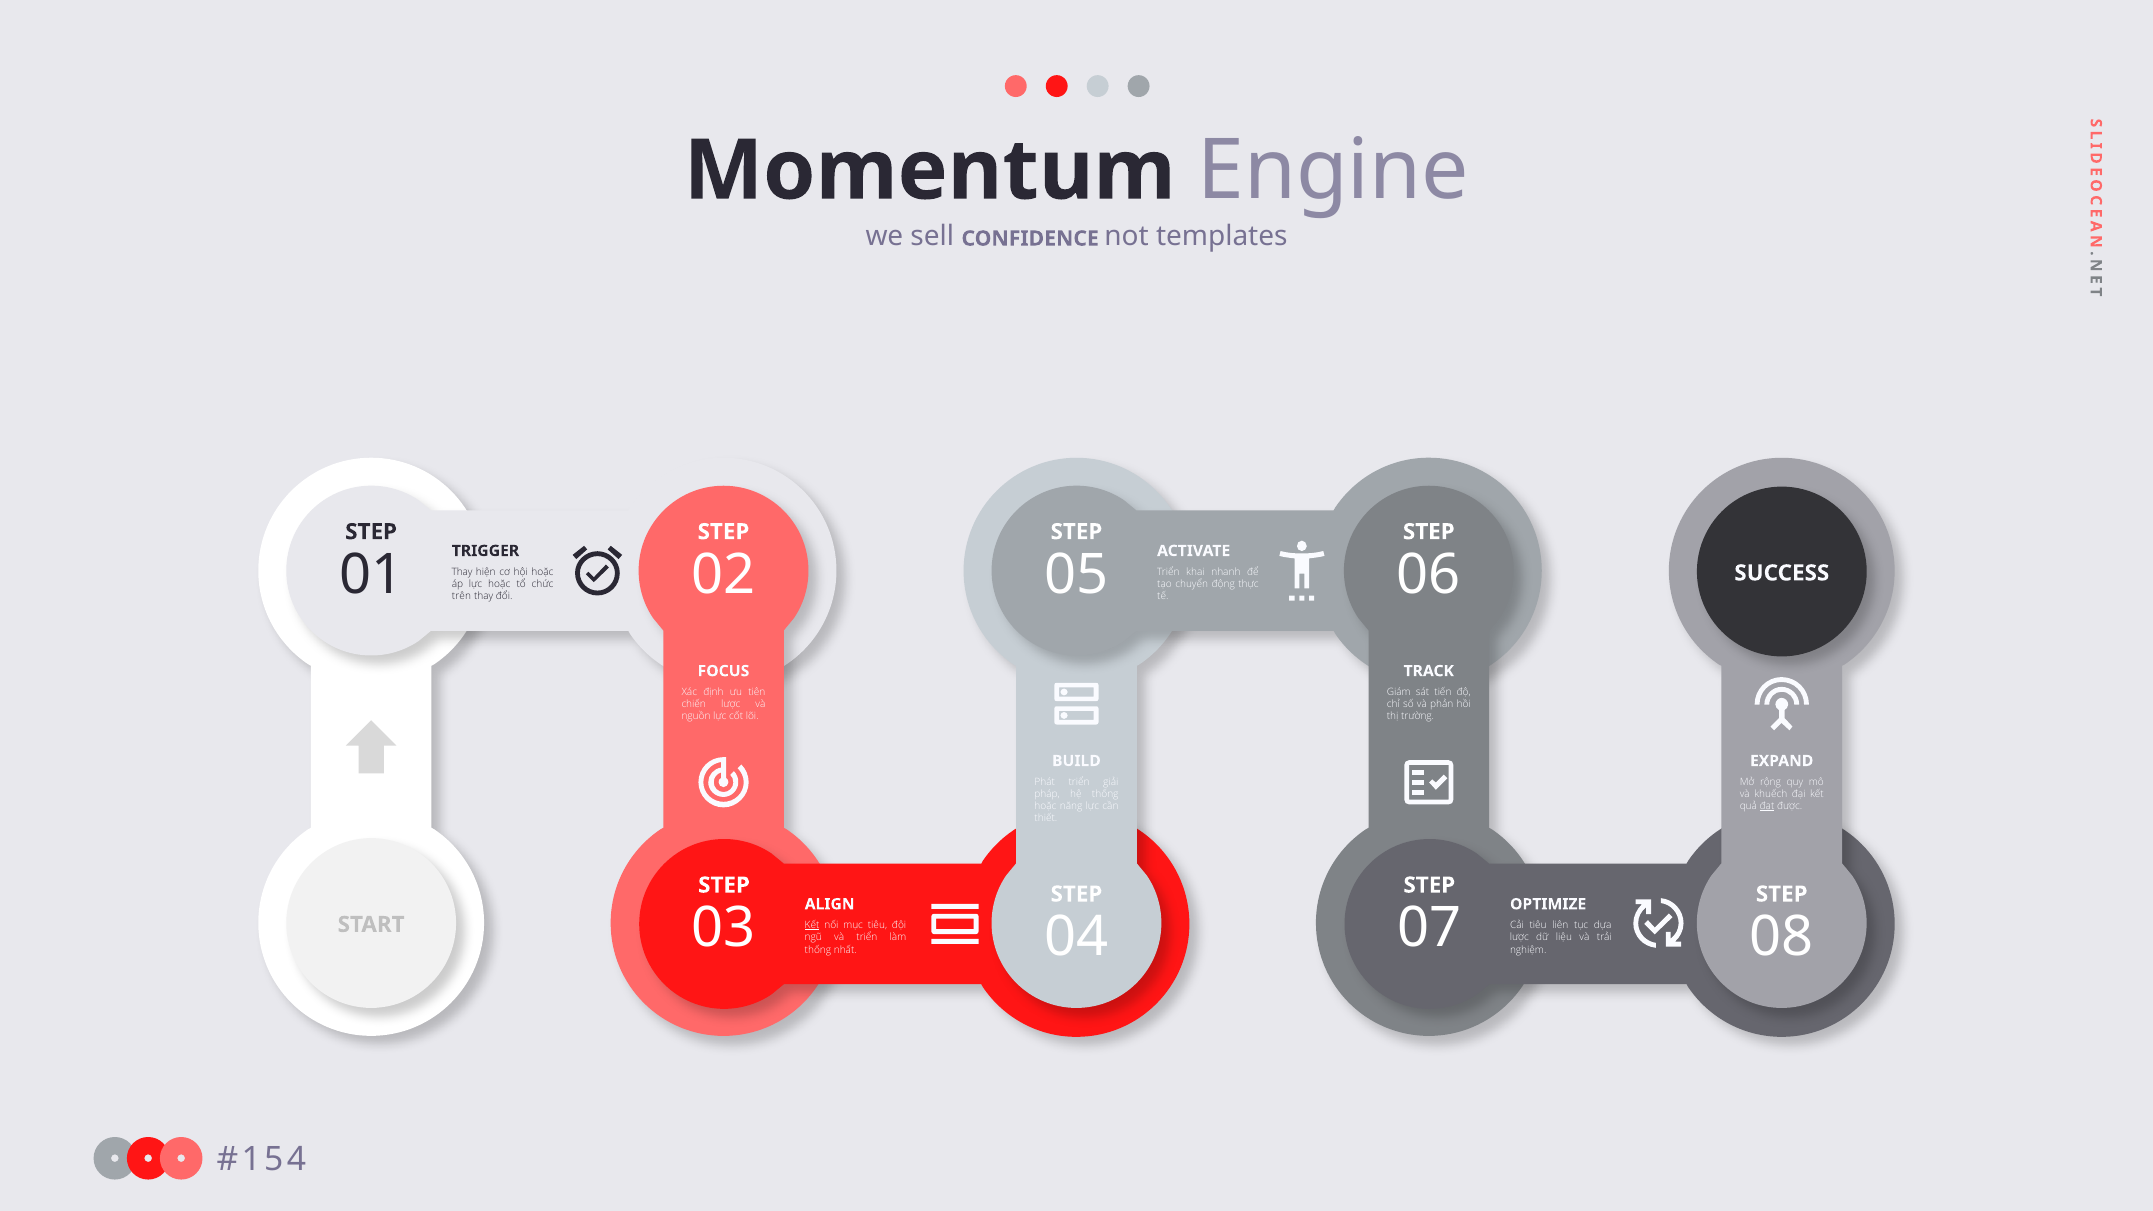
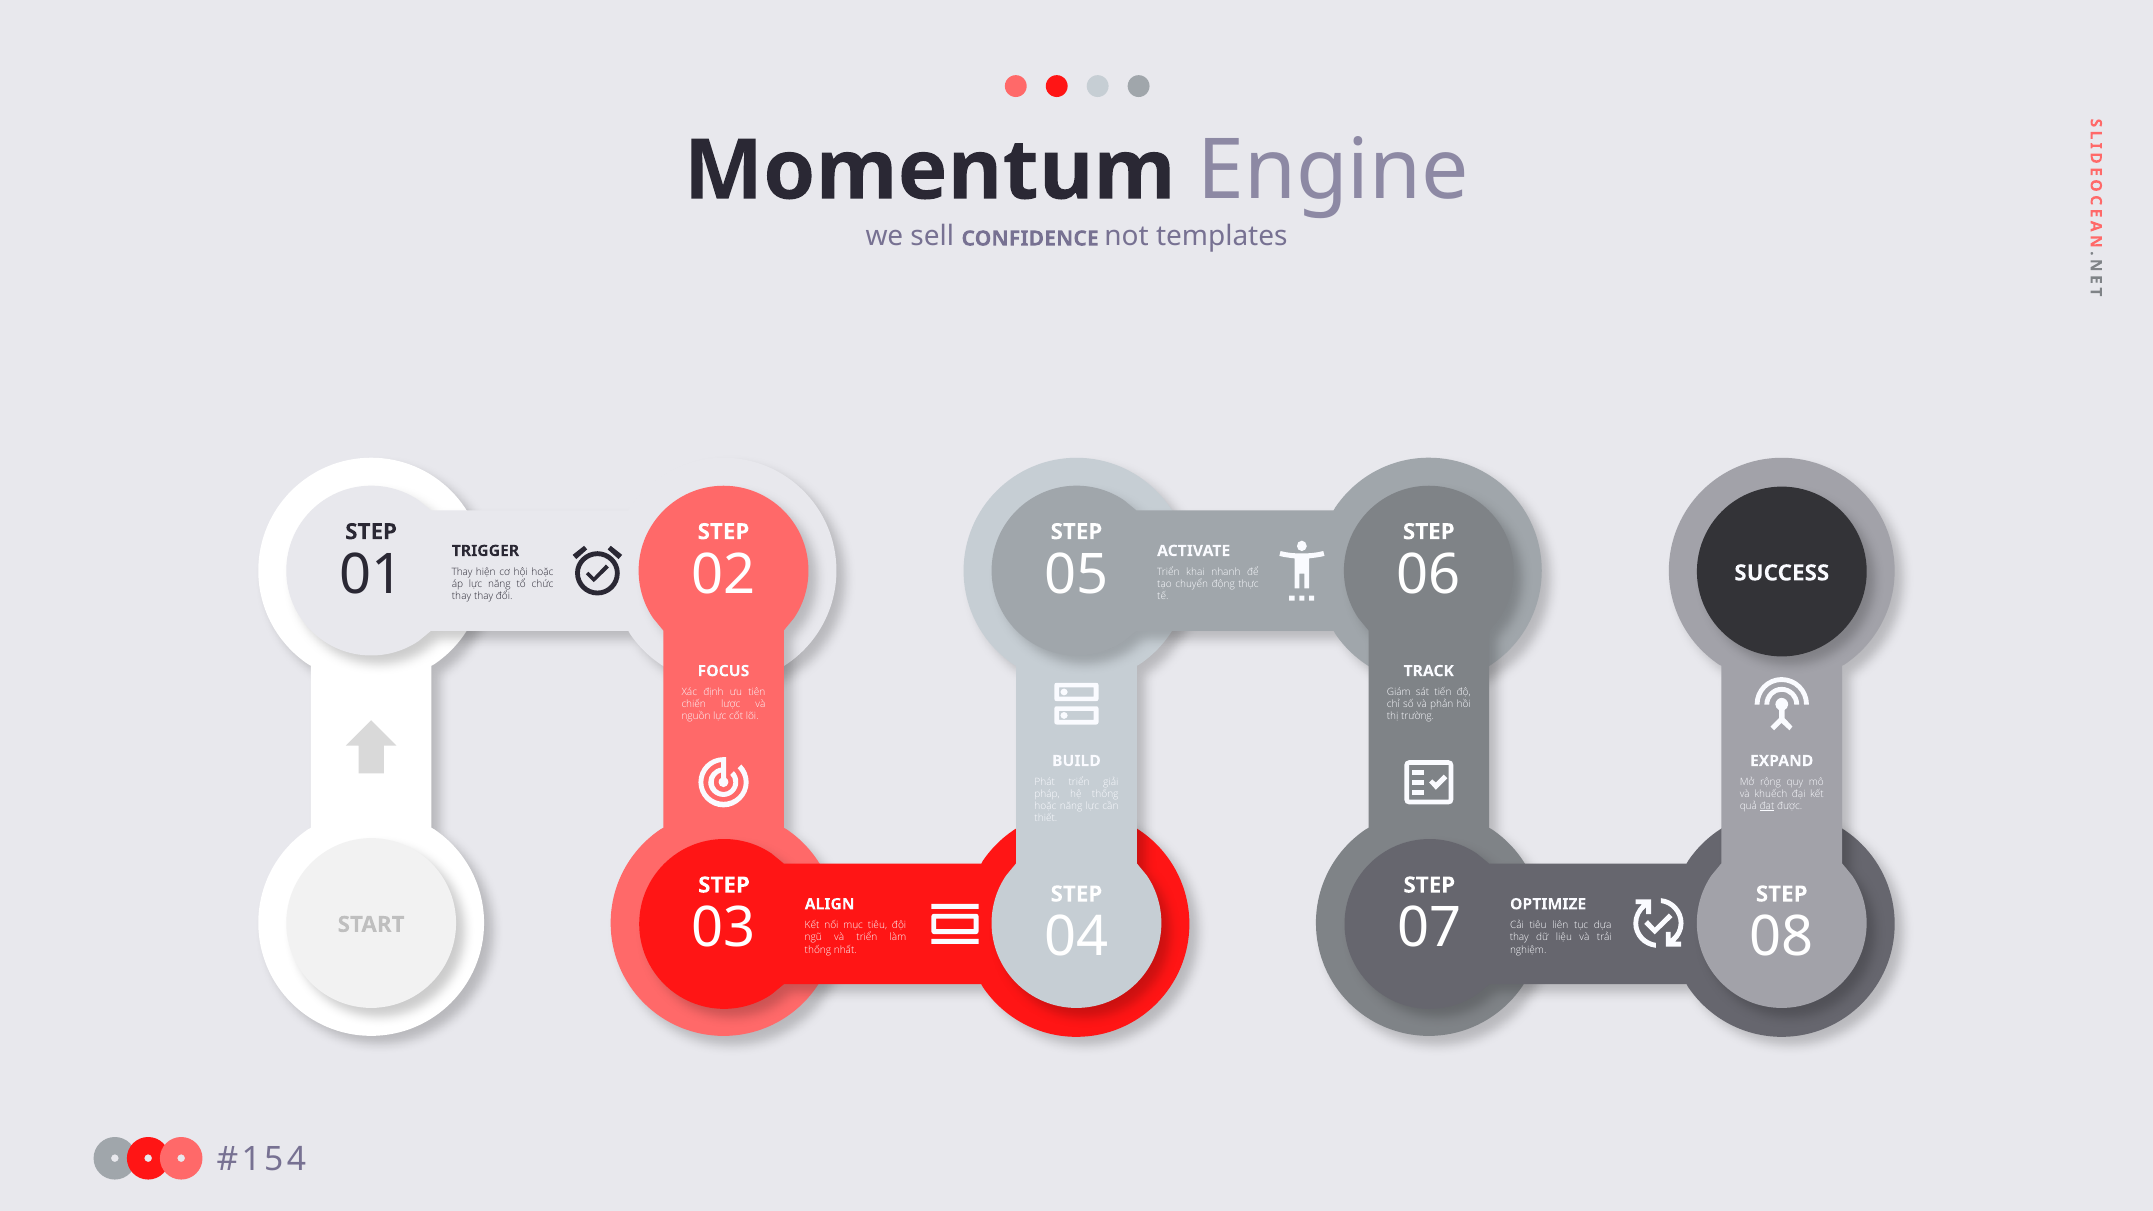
lực hoặc: hoặc -> năng
trên at (462, 596): trên -> thay
Kết at (812, 925) underline: present -> none
lược at (1519, 938): lược -> thay
